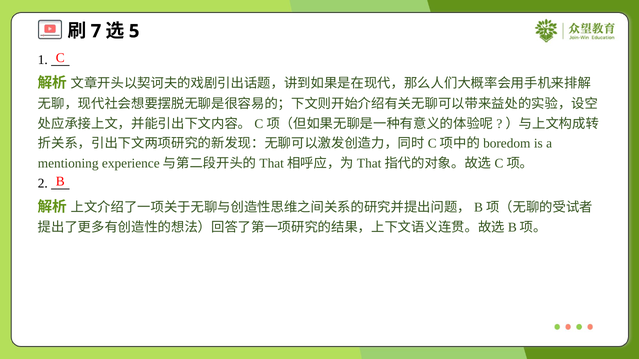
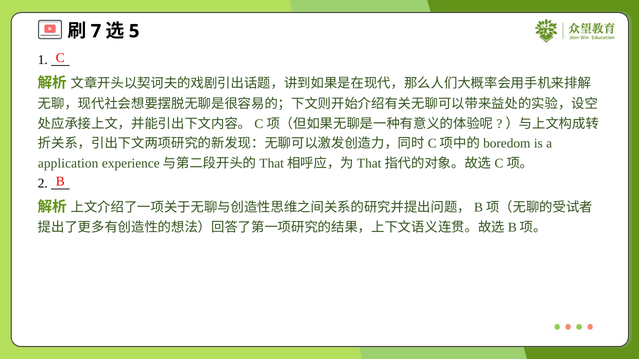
mentioning: mentioning -> application
